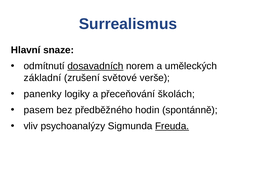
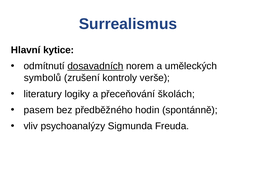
snaze: snaze -> kytice
základní: základní -> symbolů
světové: světové -> kontroly
panenky: panenky -> literatury
Freuda underline: present -> none
